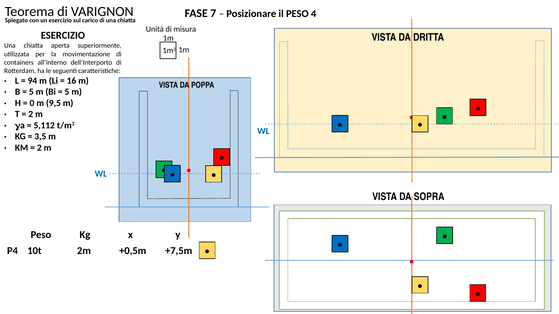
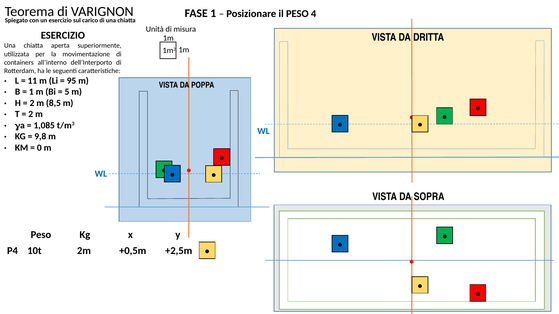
FASE 7: 7 -> 1
94: 94 -> 11
16: 16 -> 95
5 at (31, 92): 5 -> 1
0 at (32, 103): 0 -> 2
9,5: 9,5 -> 8,5
5,112: 5,112 -> 1,085
3,5: 3,5 -> 9,8
2 at (39, 148): 2 -> 0
+7,5m: +7,5m -> +2,5m
